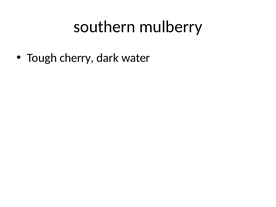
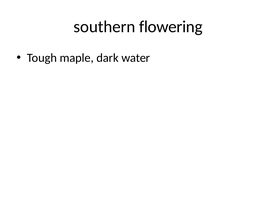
mulberry: mulberry -> flowering
cherry: cherry -> maple
